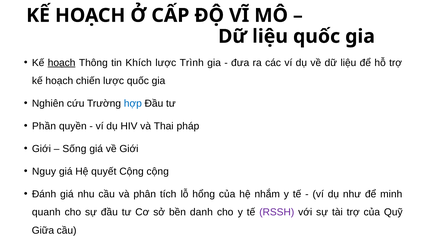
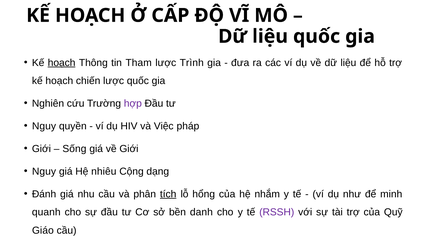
Khích: Khích -> Tham
hợp colour: blue -> purple
Phần at (44, 126): Phần -> Nguy
Thai: Thai -> Việc
quyết: quyết -> nhiêu
Cộng cộng: cộng -> dạng
tích underline: none -> present
Giữa: Giữa -> Giáo
